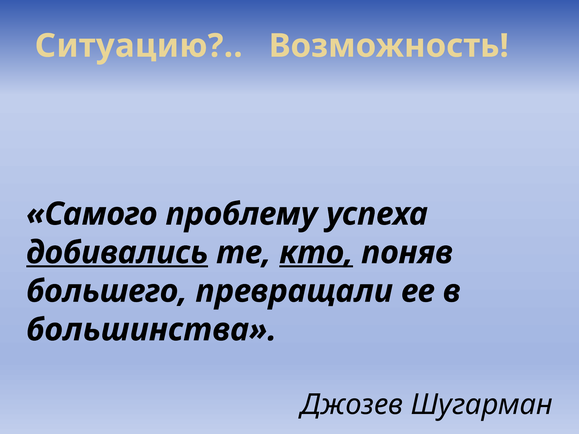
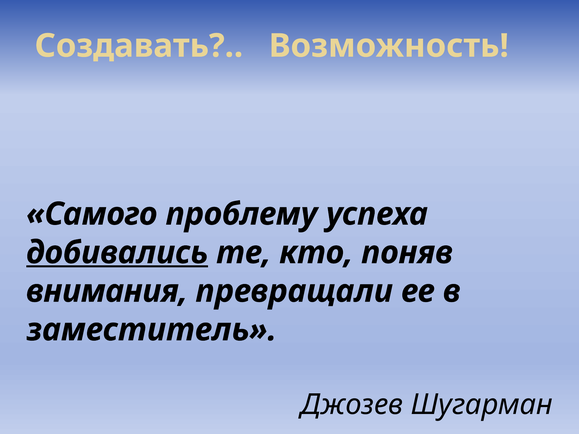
Ситуацию: Ситуацию -> Создавать
кто underline: present -> none
большего: большего -> внимания
большинства: большинства -> заместитель
